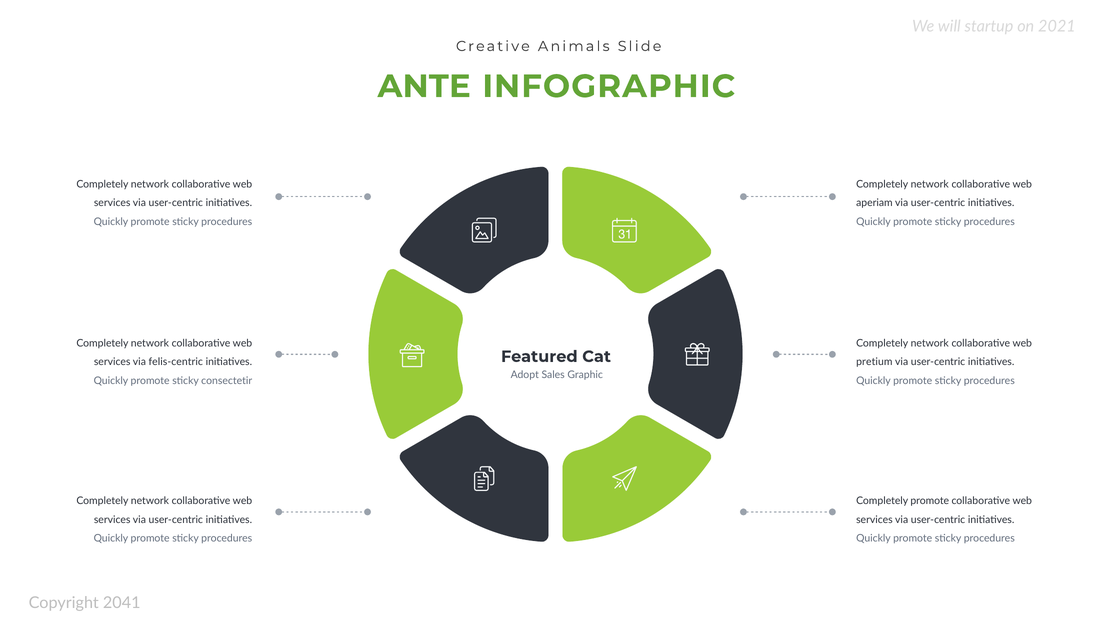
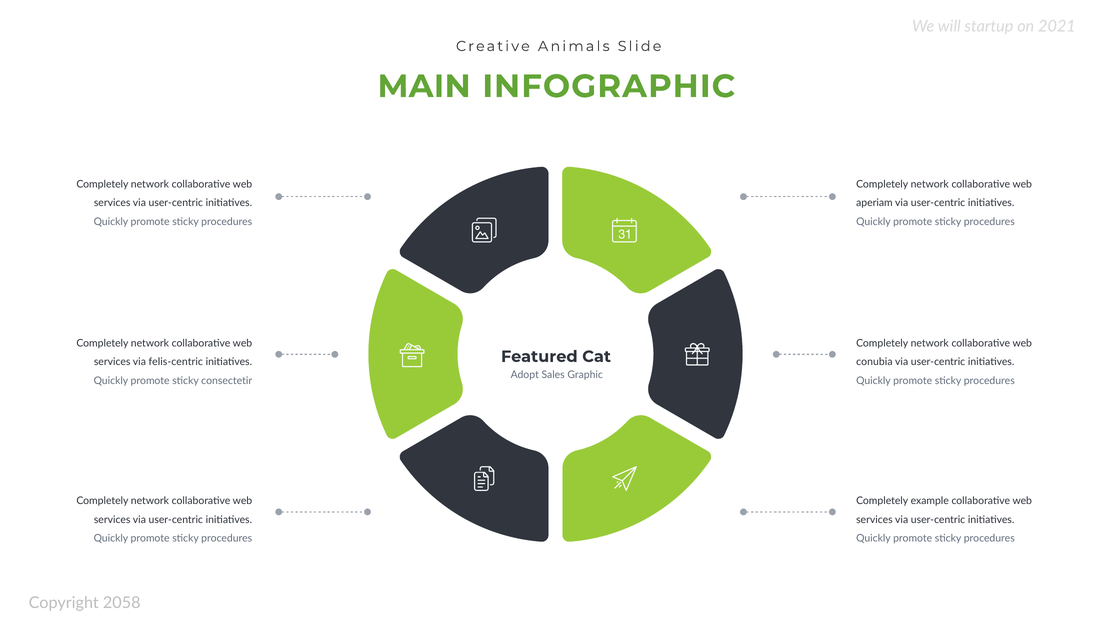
ANTE: ANTE -> MAIN
pretium: pretium -> conubia
Completely promote: promote -> example
2041: 2041 -> 2058
